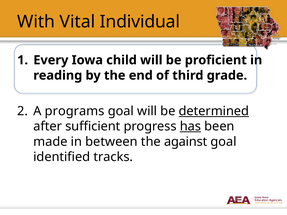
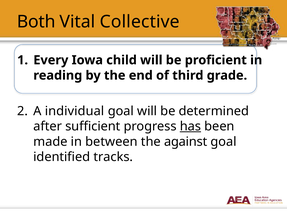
With: With -> Both
Individual: Individual -> Collective
programs: programs -> individual
determined underline: present -> none
